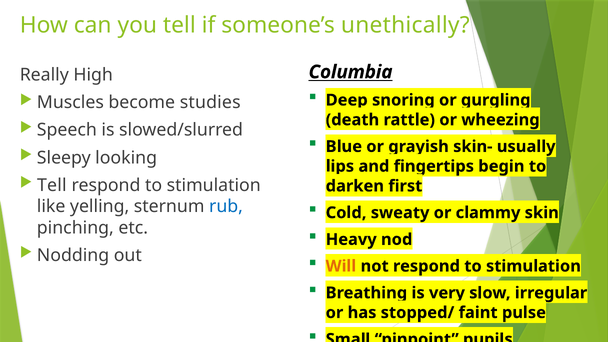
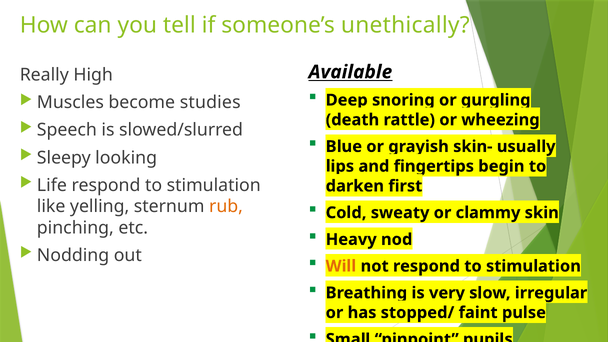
Columbia: Columbia -> Available
Tell at (52, 185): Tell -> Life
rub colour: blue -> orange
